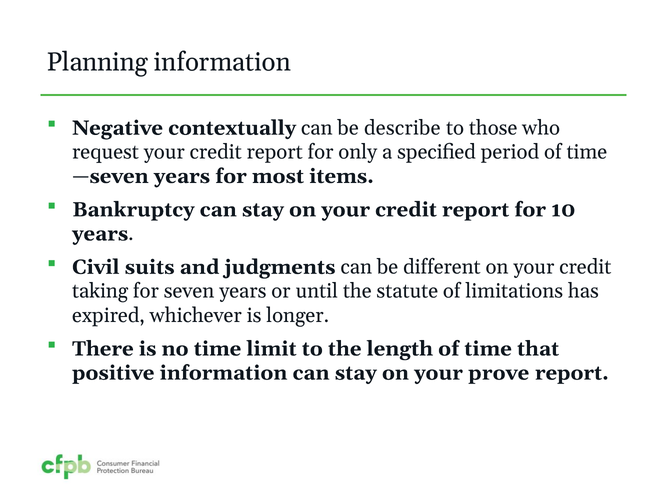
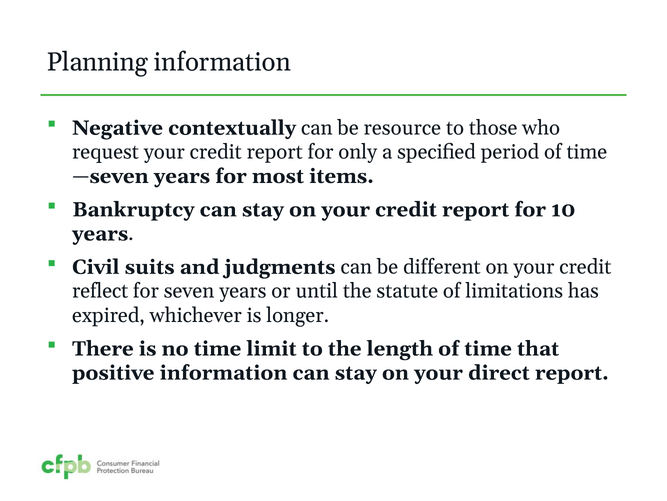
describe: describe -> resource
taking: taking -> reflect
prove: prove -> direct
